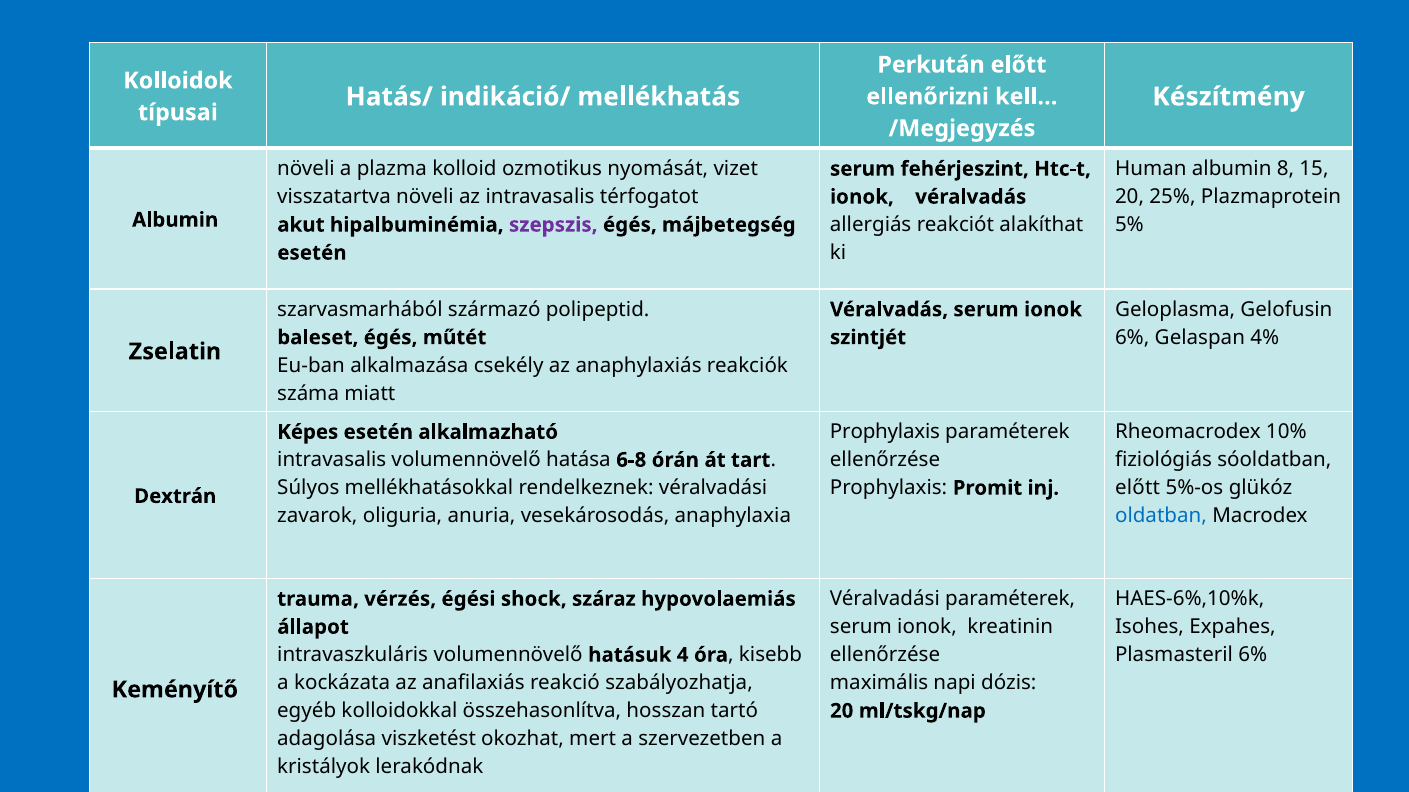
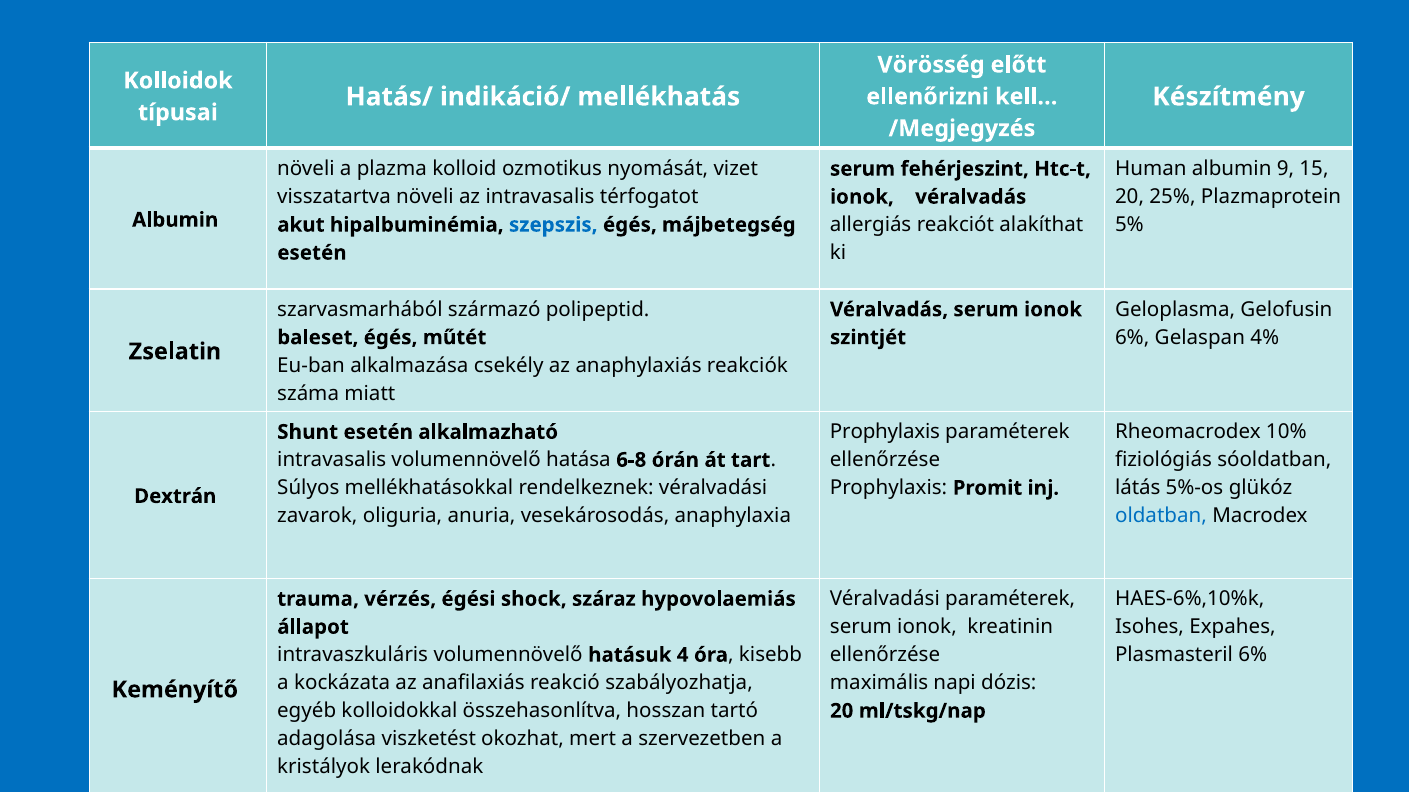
Perkután: Perkután -> Vörösség
8: 8 -> 9
szepszis colour: purple -> blue
Képes: Képes -> Shunt
előtt at (1138, 488): előtt -> látás
